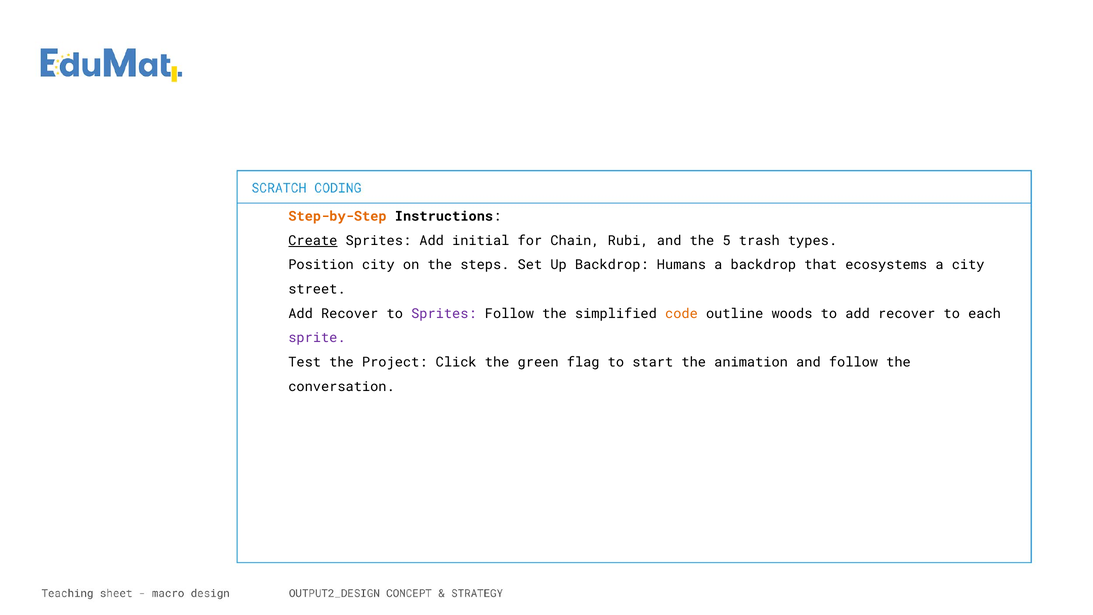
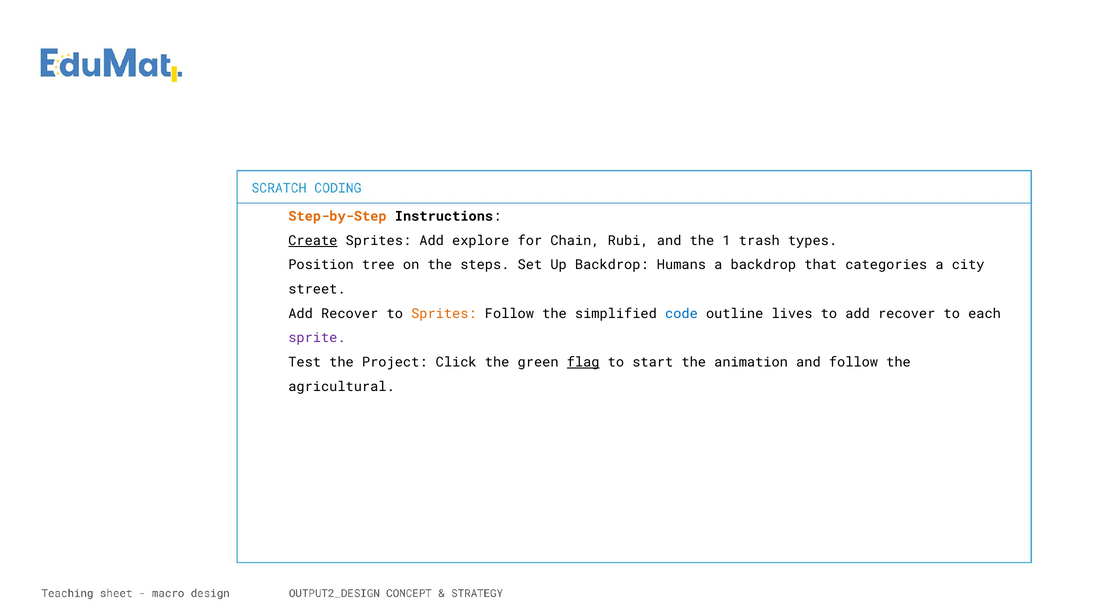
initial: initial -> explore
5: 5 -> 1
Position city: city -> tree
ecosystems: ecosystems -> categories
Sprites at (444, 313) colour: purple -> orange
code colour: orange -> blue
woods: woods -> lives
flag underline: none -> present
conversation: conversation -> agricultural
